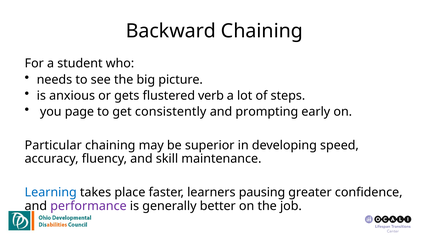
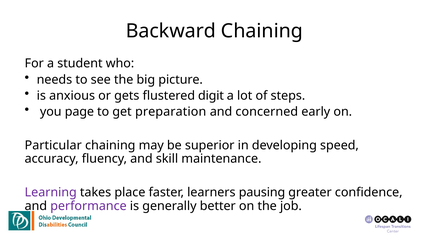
verb: verb -> digit
consistently: consistently -> preparation
prompting: prompting -> concerned
Learning colour: blue -> purple
